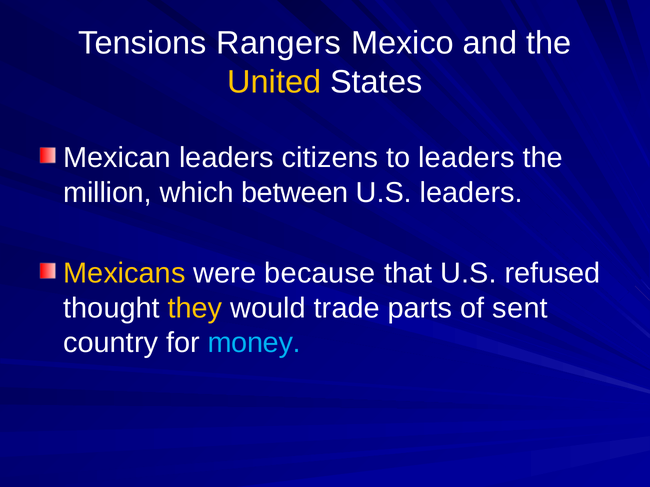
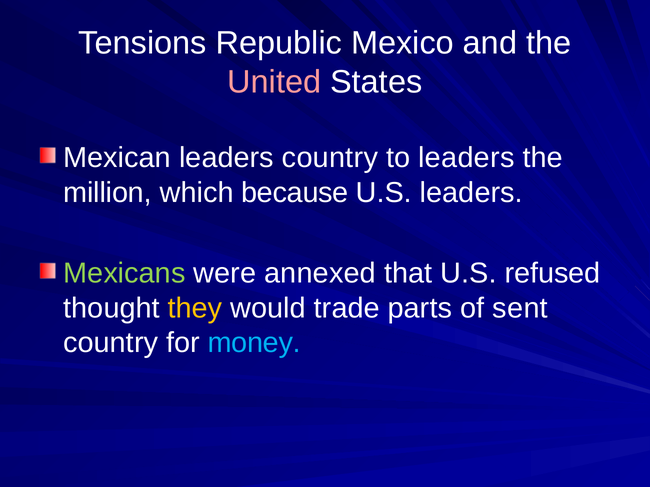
Rangers: Rangers -> Republic
United colour: yellow -> pink
leaders citizens: citizens -> country
between: between -> because
Mexicans colour: yellow -> light green
because: because -> annexed
